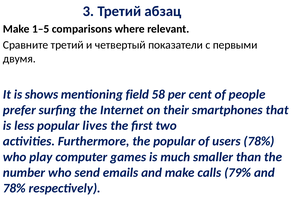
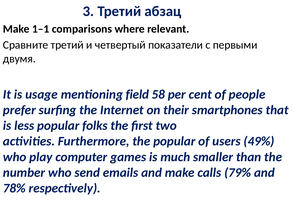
1–5: 1–5 -> 1–1
shows: shows -> usage
lives: lives -> folks
users 78%: 78% -> 49%
